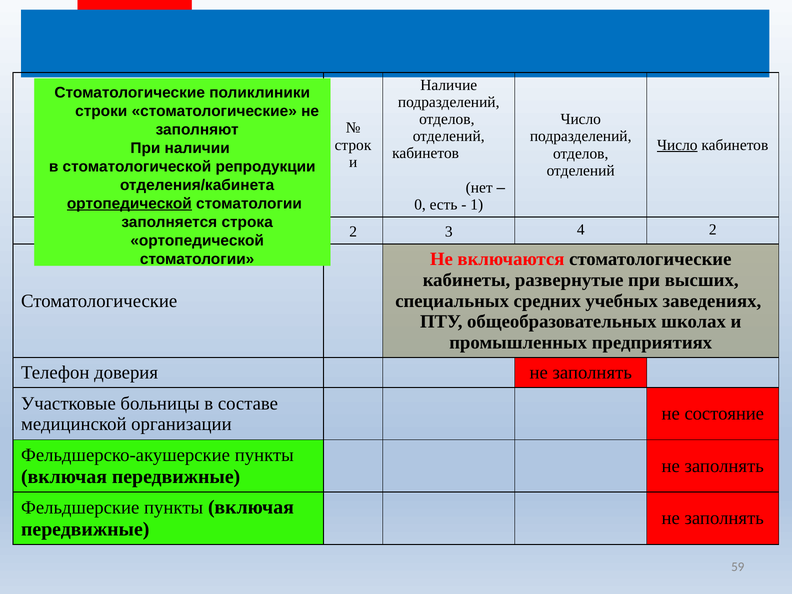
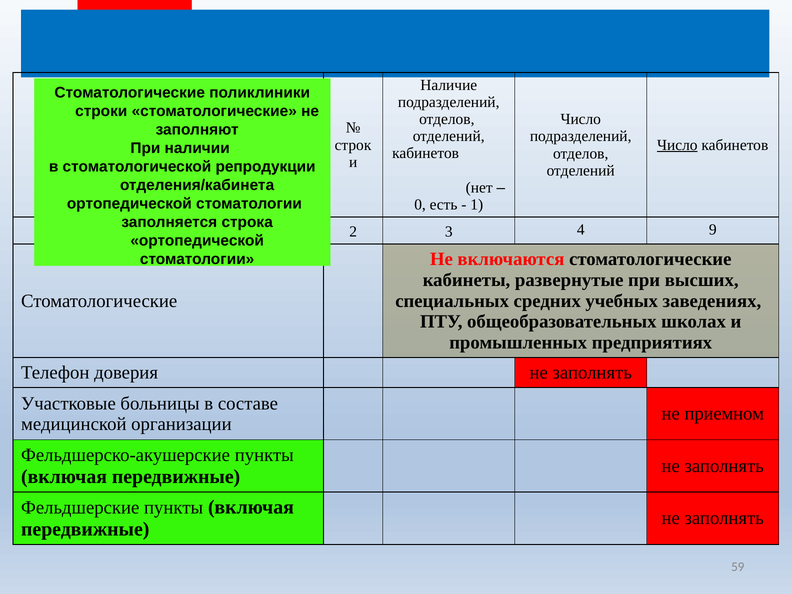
ортопедической at (129, 203) underline: present -> none
4 2: 2 -> 9
состояние: состояние -> приемном
